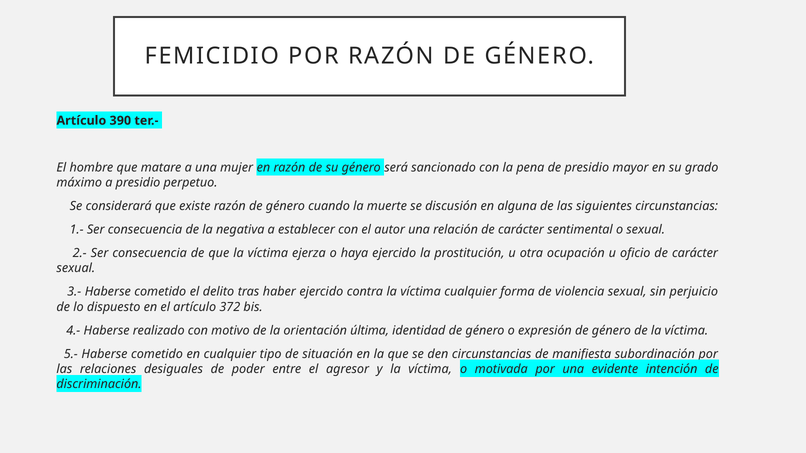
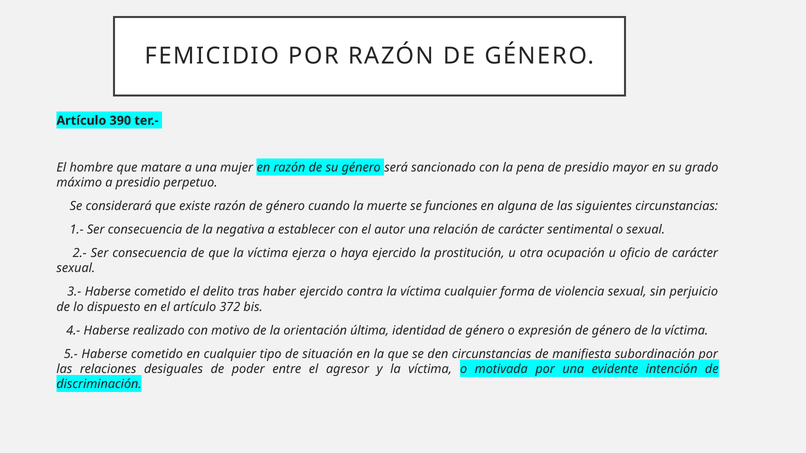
discusión: discusión -> funciones
